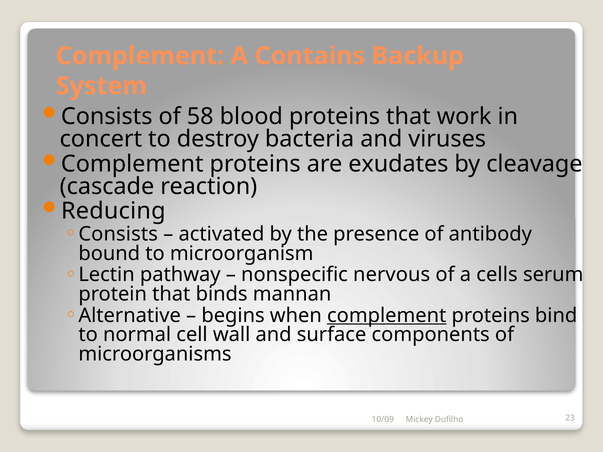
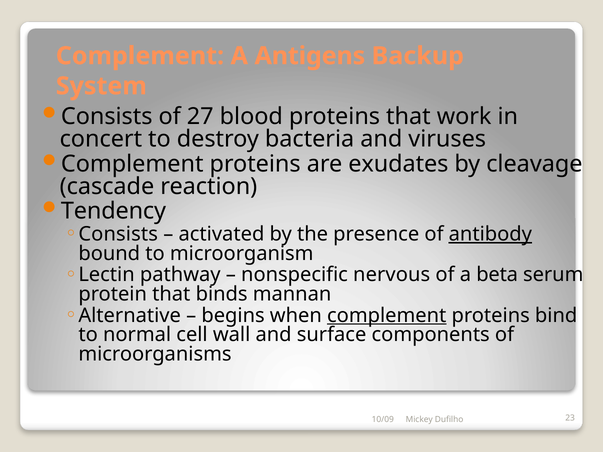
Contains: Contains -> Antigens
58: 58 -> 27
Reducing: Reducing -> Tendency
antibody underline: none -> present
cells: cells -> beta
